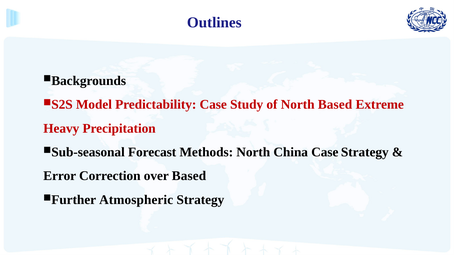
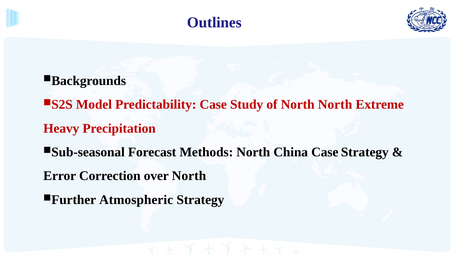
North Based: Based -> North
over Based: Based -> North
